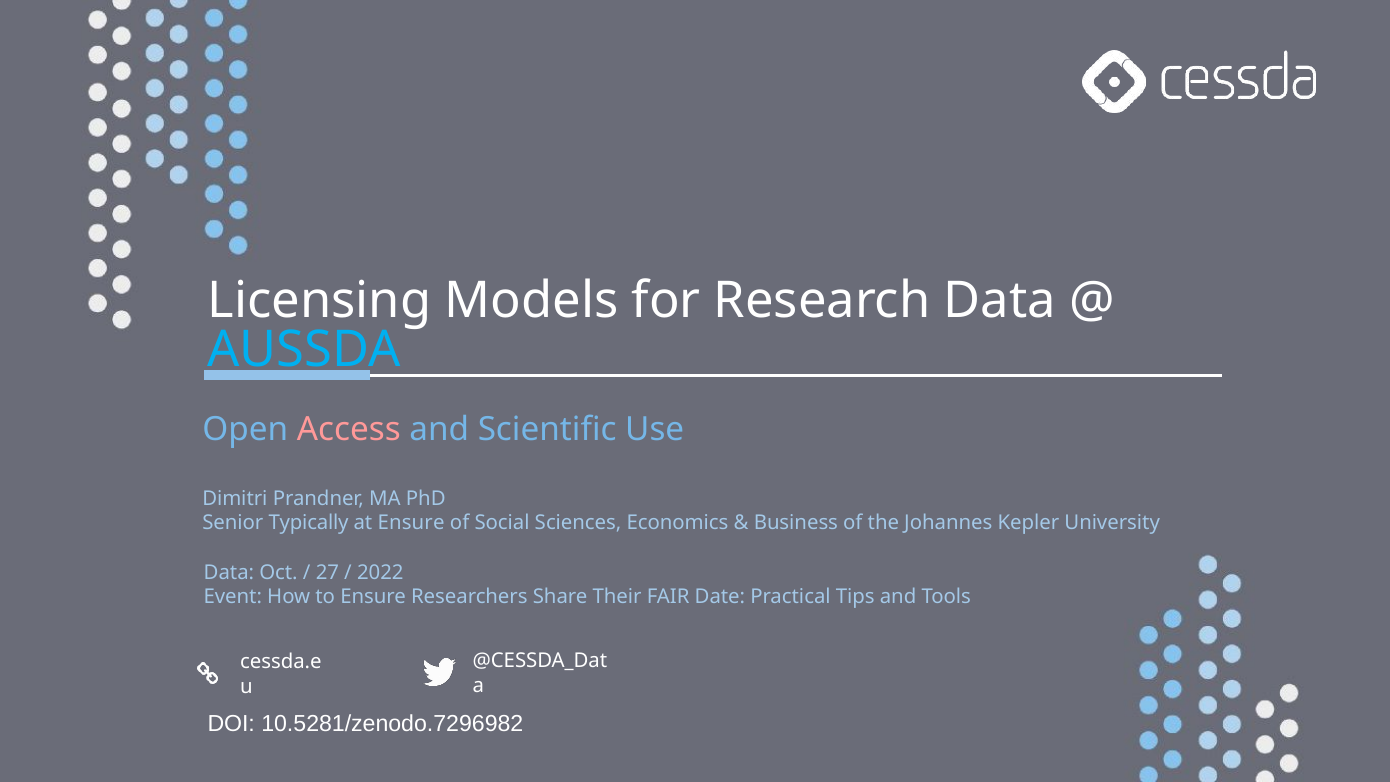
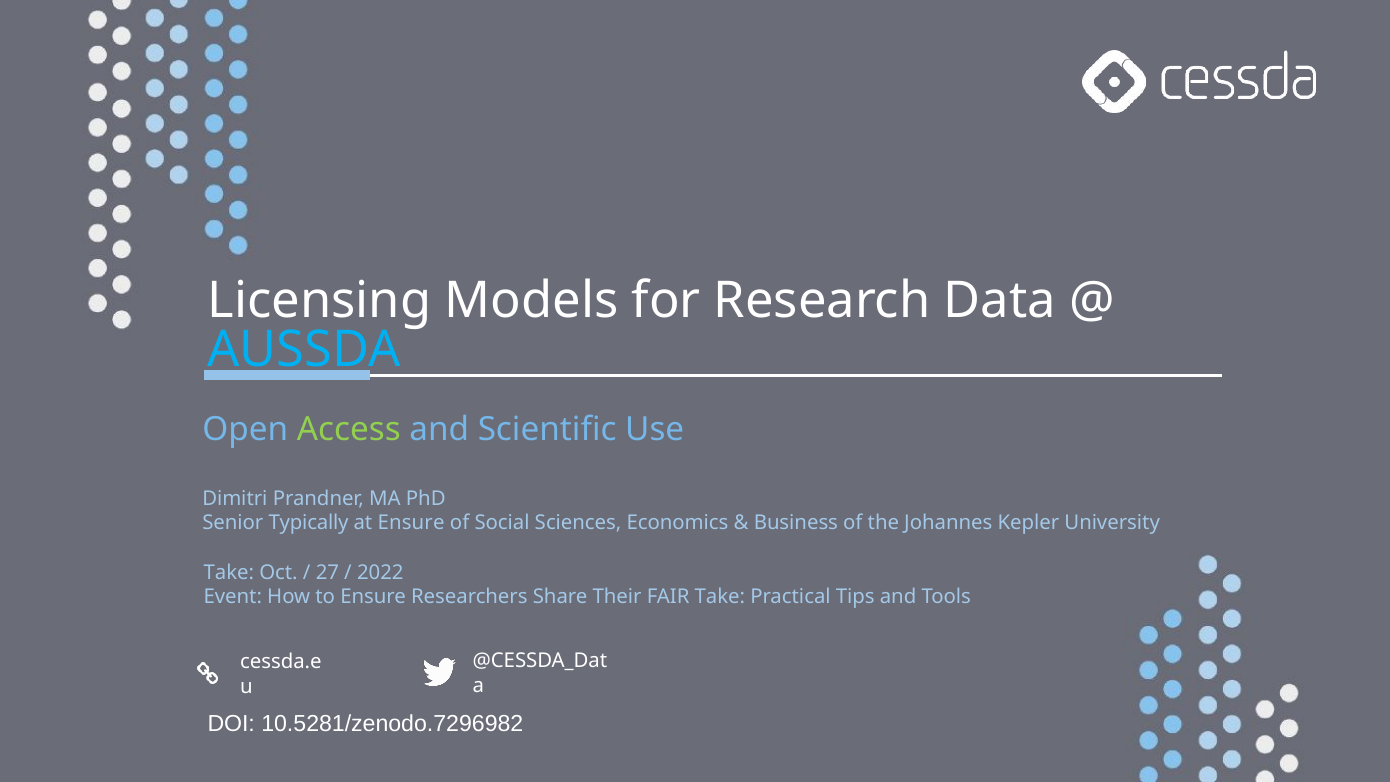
Access colour: pink -> light green
Data at (229, 573): Data -> Take
FAIR Date: Date -> Take
